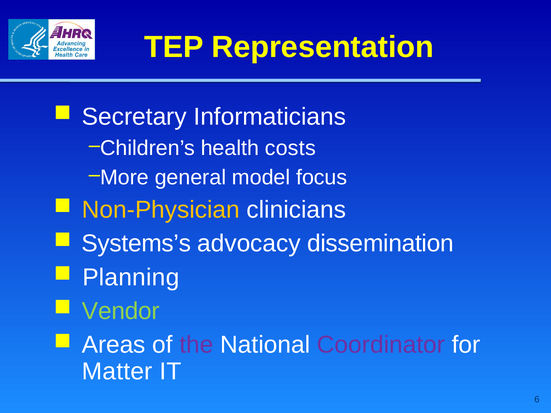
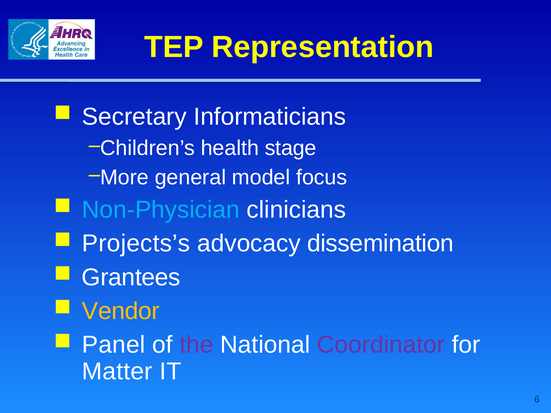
costs: costs -> stage
Non-Physician colour: yellow -> light blue
Systems’s: Systems’s -> Projects’s
Planning: Planning -> Grantees
Vendor colour: light green -> yellow
Areas: Areas -> Panel
